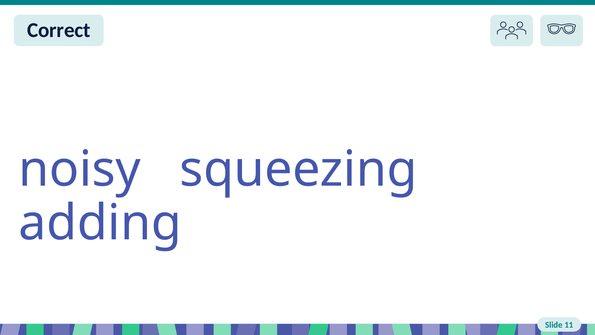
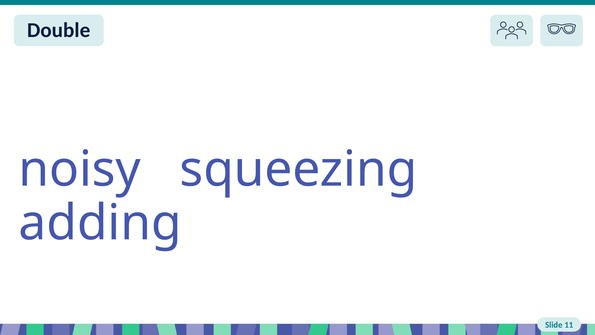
Correct: Correct -> Double
